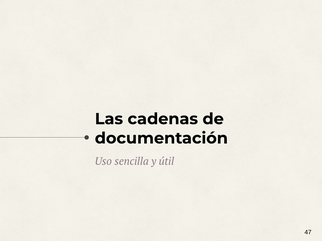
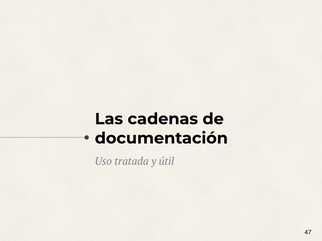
sencilla: sencilla -> tratada
